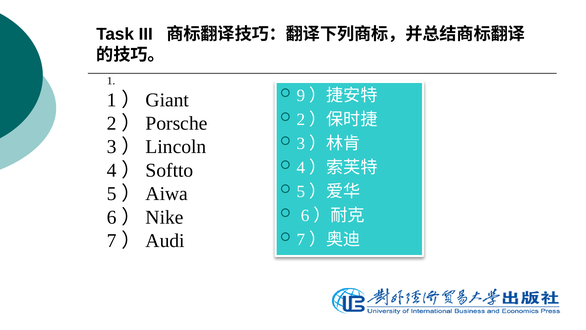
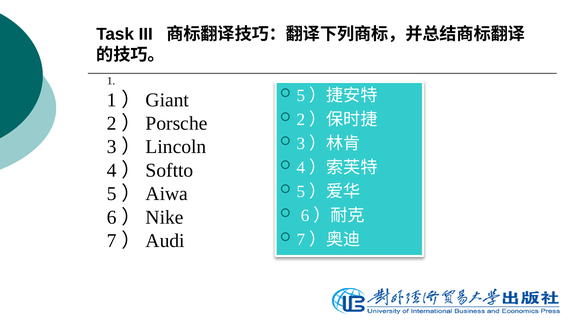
9 at (301, 95): 9 -> 5
